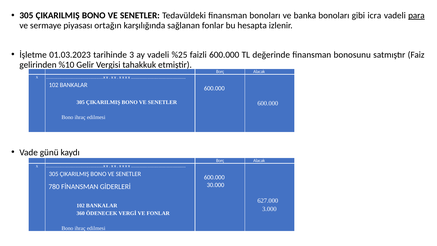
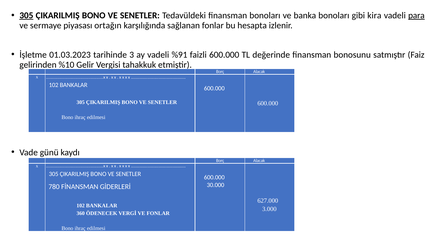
305 at (26, 15) underline: none -> present
icra: icra -> kira
%25: %25 -> %91
